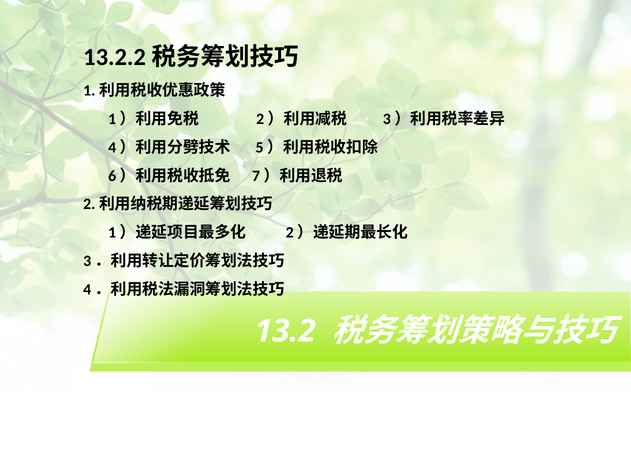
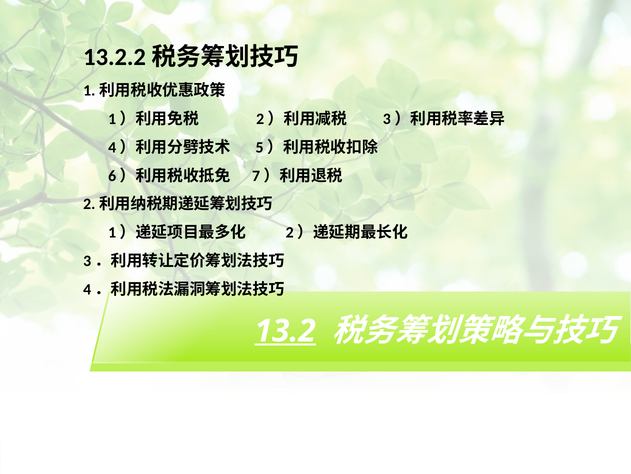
13.2 underline: none -> present
